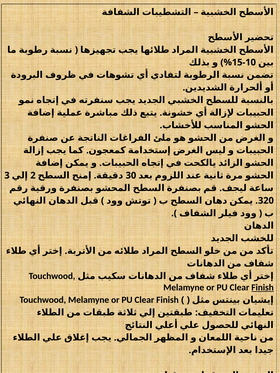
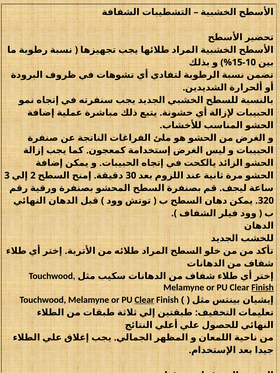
Clear at (144, 300) underline: none -> present
